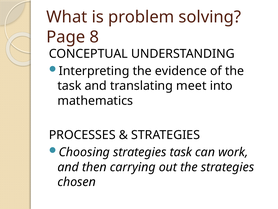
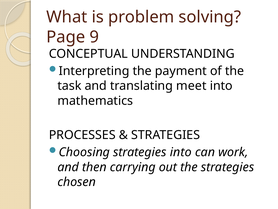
8: 8 -> 9
evidence: evidence -> payment
strategies task: task -> into
